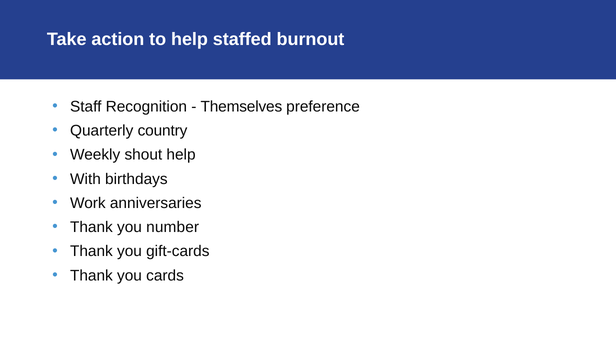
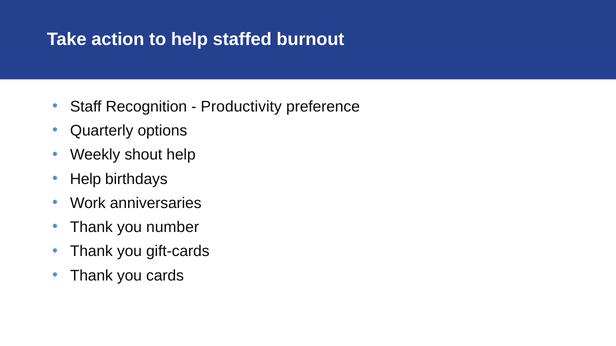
Themselves: Themselves -> Productivity
country: country -> options
With at (85, 179): With -> Help
